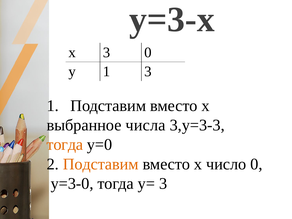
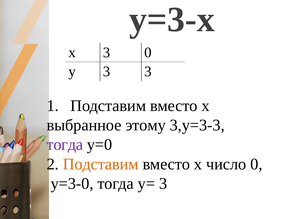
у 1: 1 -> 3
числа: числа -> этому
тогда at (65, 145) colour: orange -> purple
